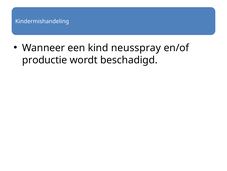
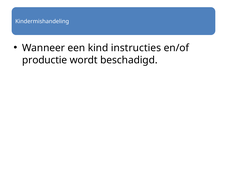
neusspray: neusspray -> instructies
